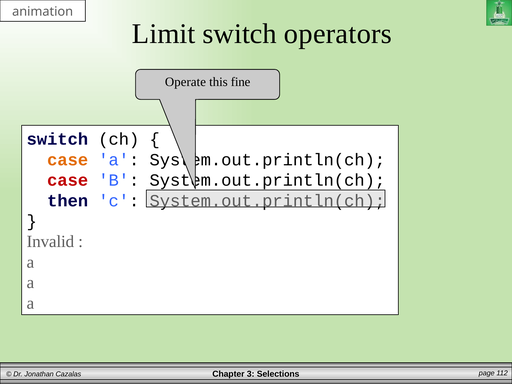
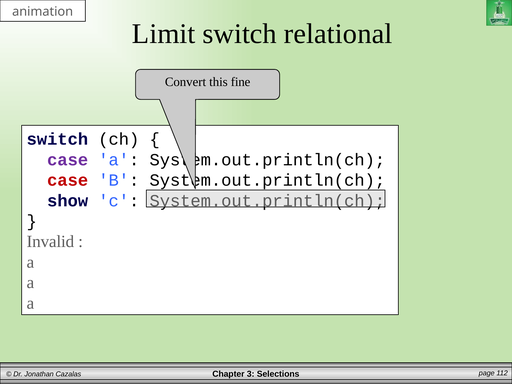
operators: operators -> relational
Operate: Operate -> Convert
case at (68, 160) colour: orange -> purple
then: then -> show
